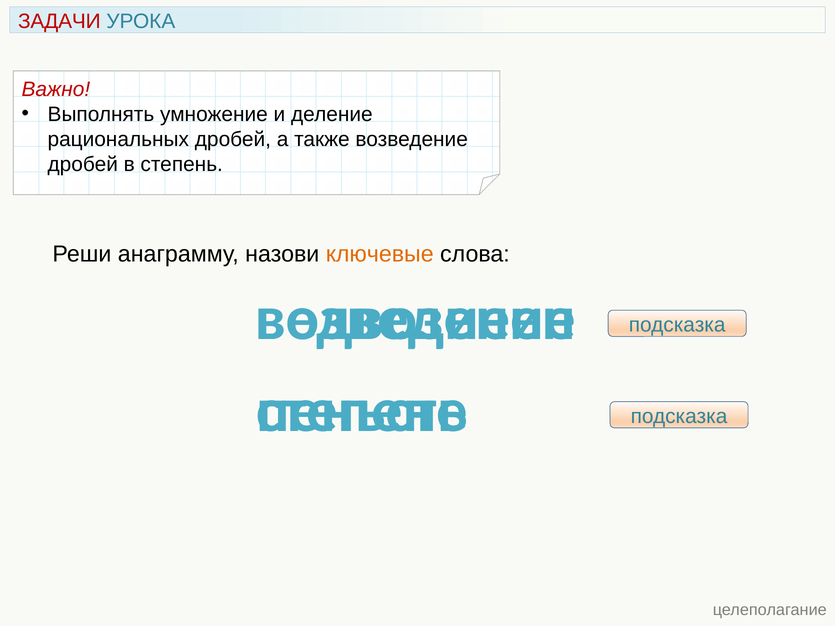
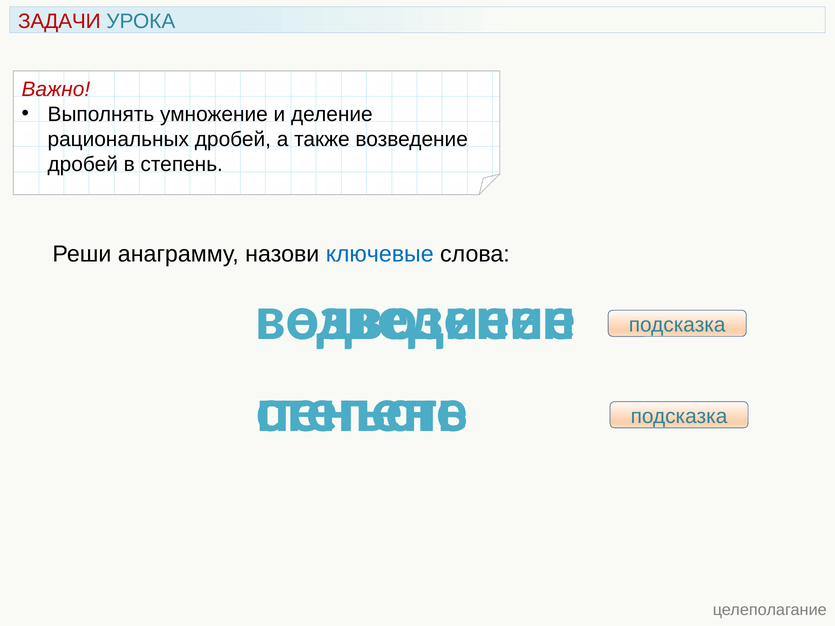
ключевые colour: orange -> blue
